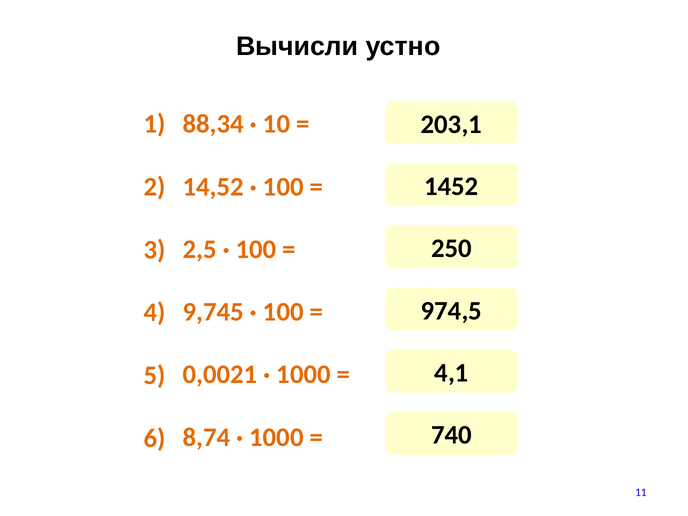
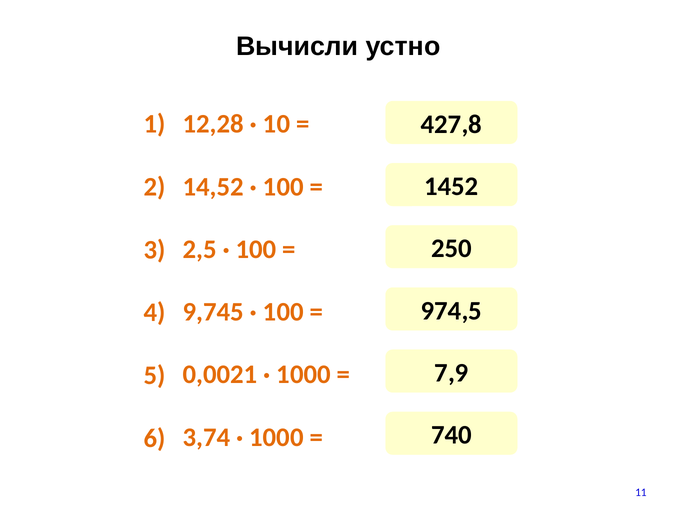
88,34: 88,34 -> 12,28
203,1: 203,1 -> 427,8
4,1: 4,1 -> 7,9
8,74: 8,74 -> 3,74
